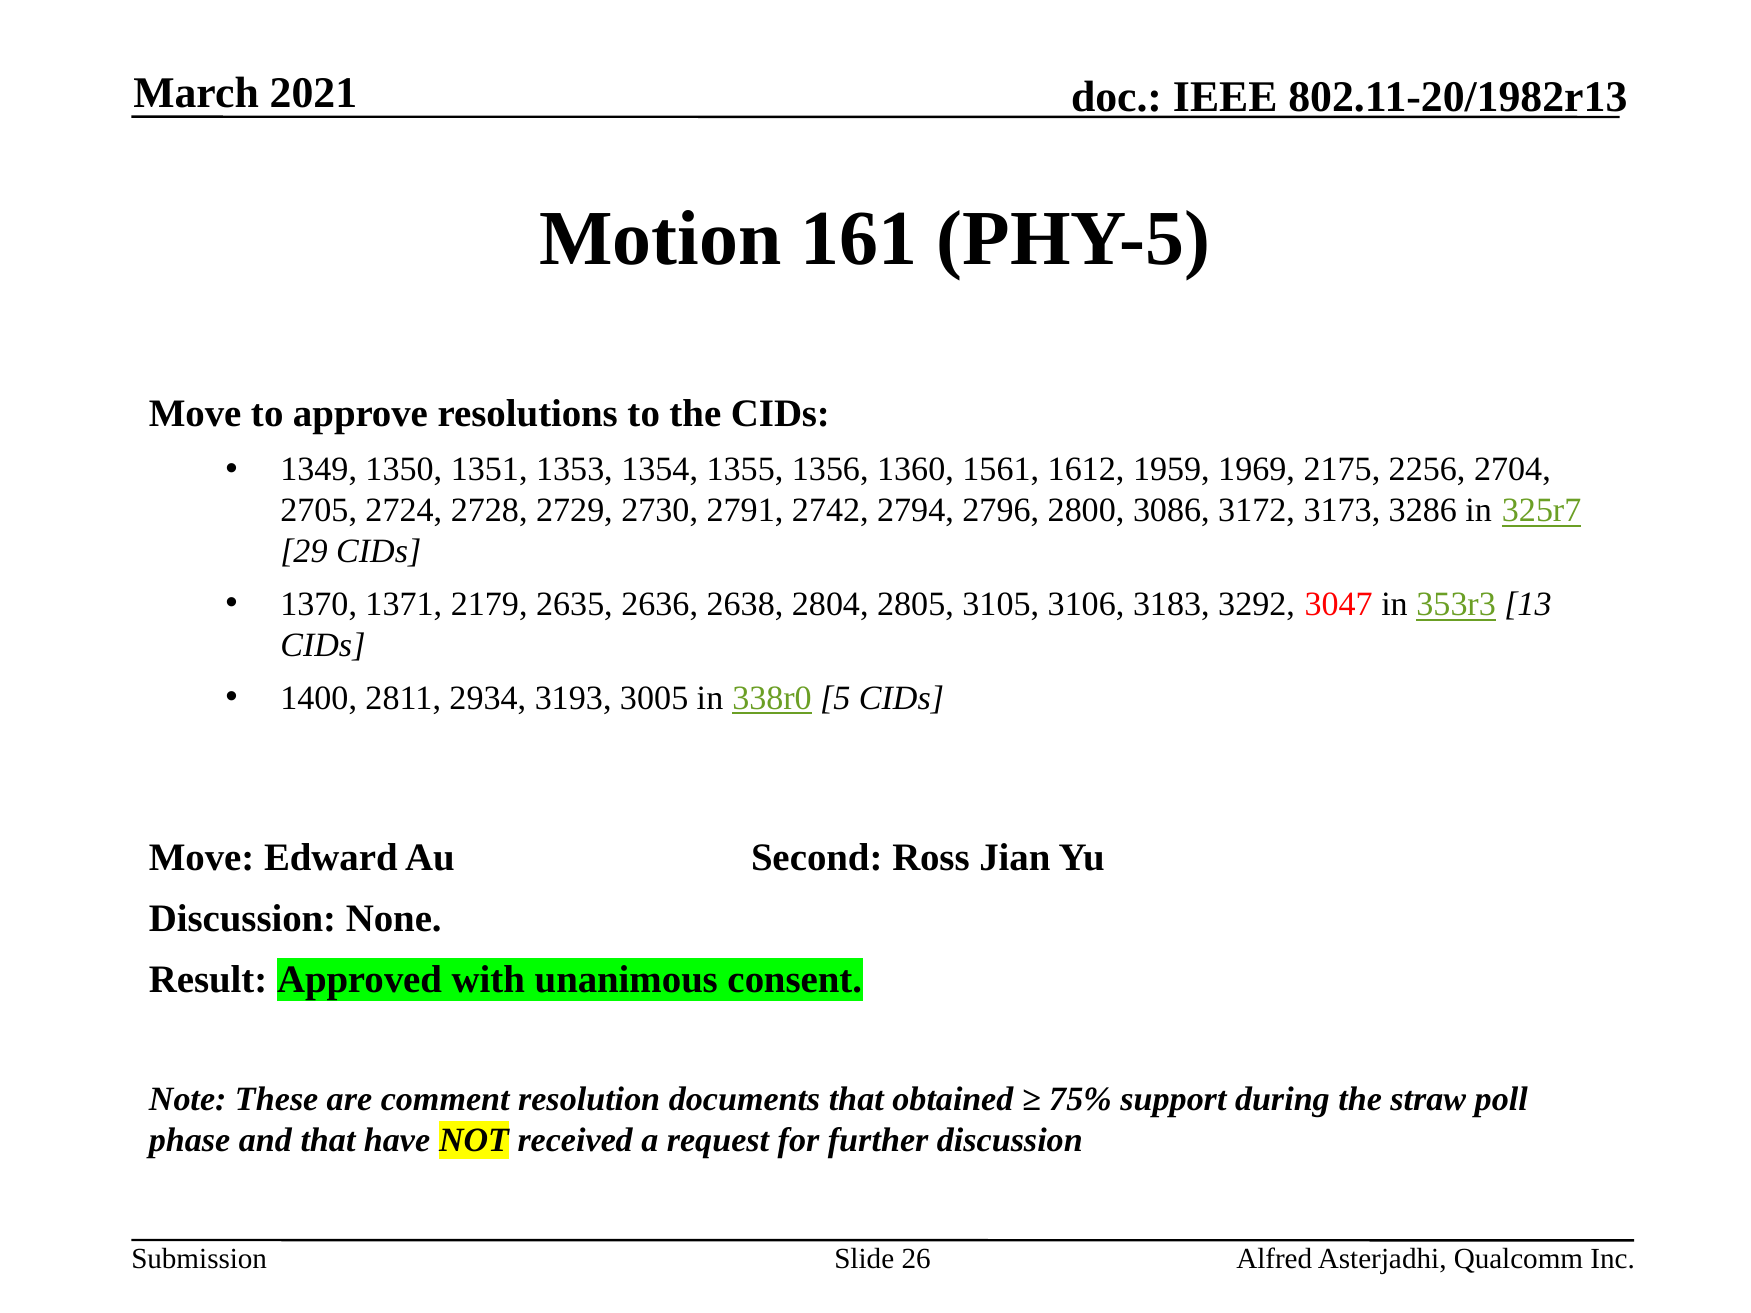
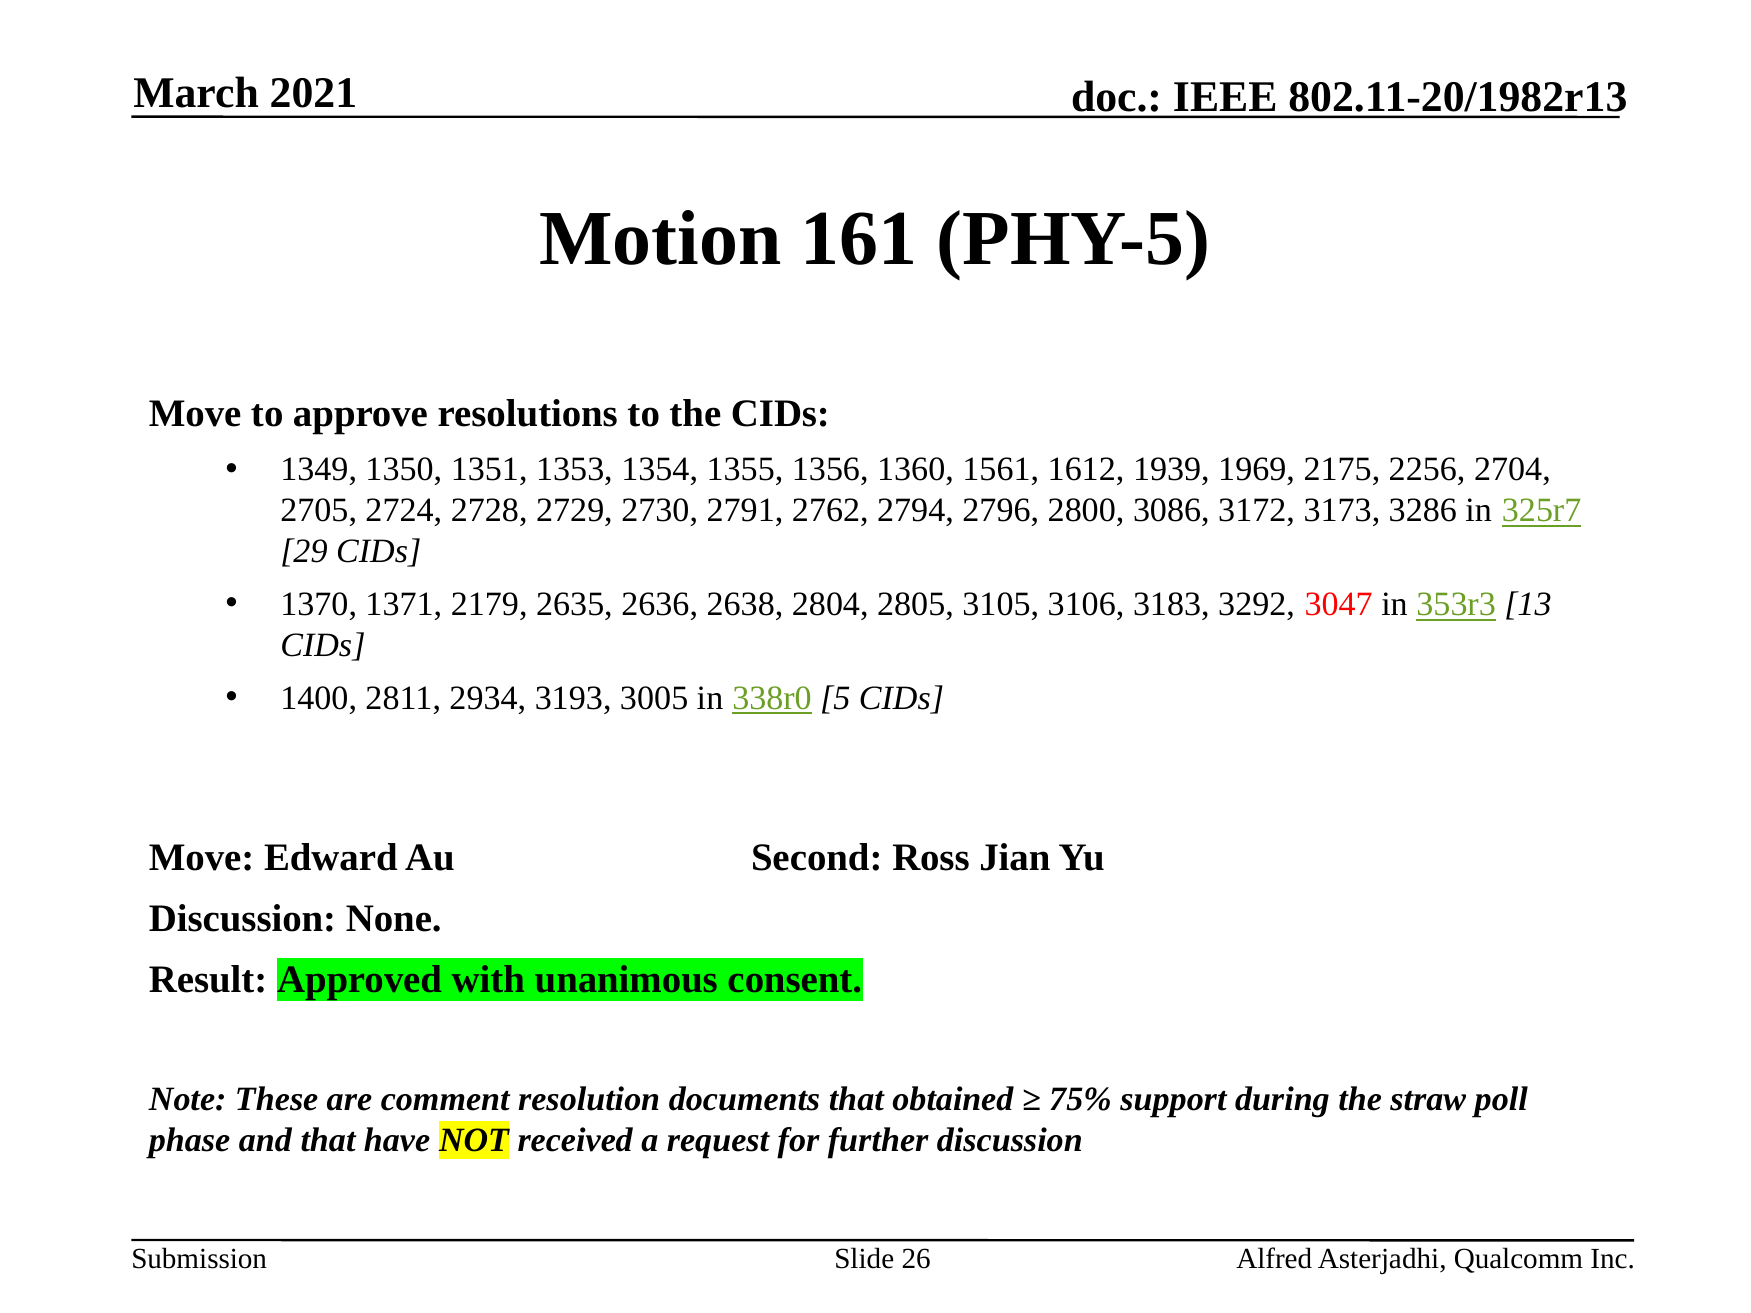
1959: 1959 -> 1939
2742: 2742 -> 2762
